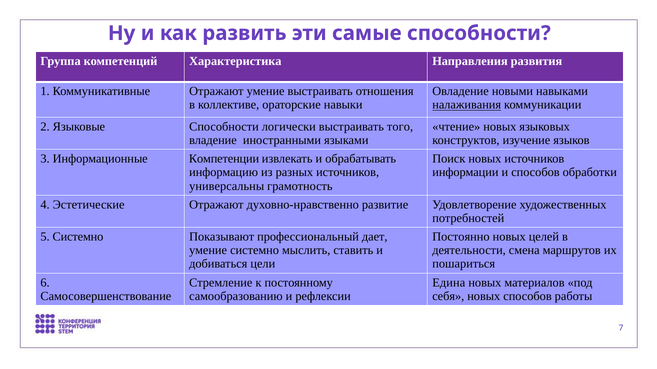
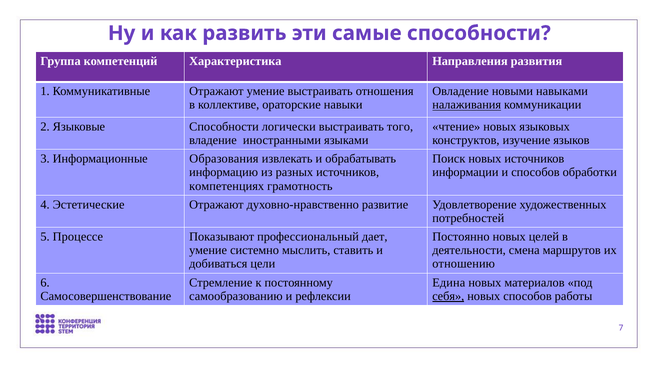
Компетенции: Компетенции -> Образования
универсальны: универсальны -> компетенциях
5 Системно: Системно -> Процессе
пошариться: пошариться -> отношению
себя underline: none -> present
